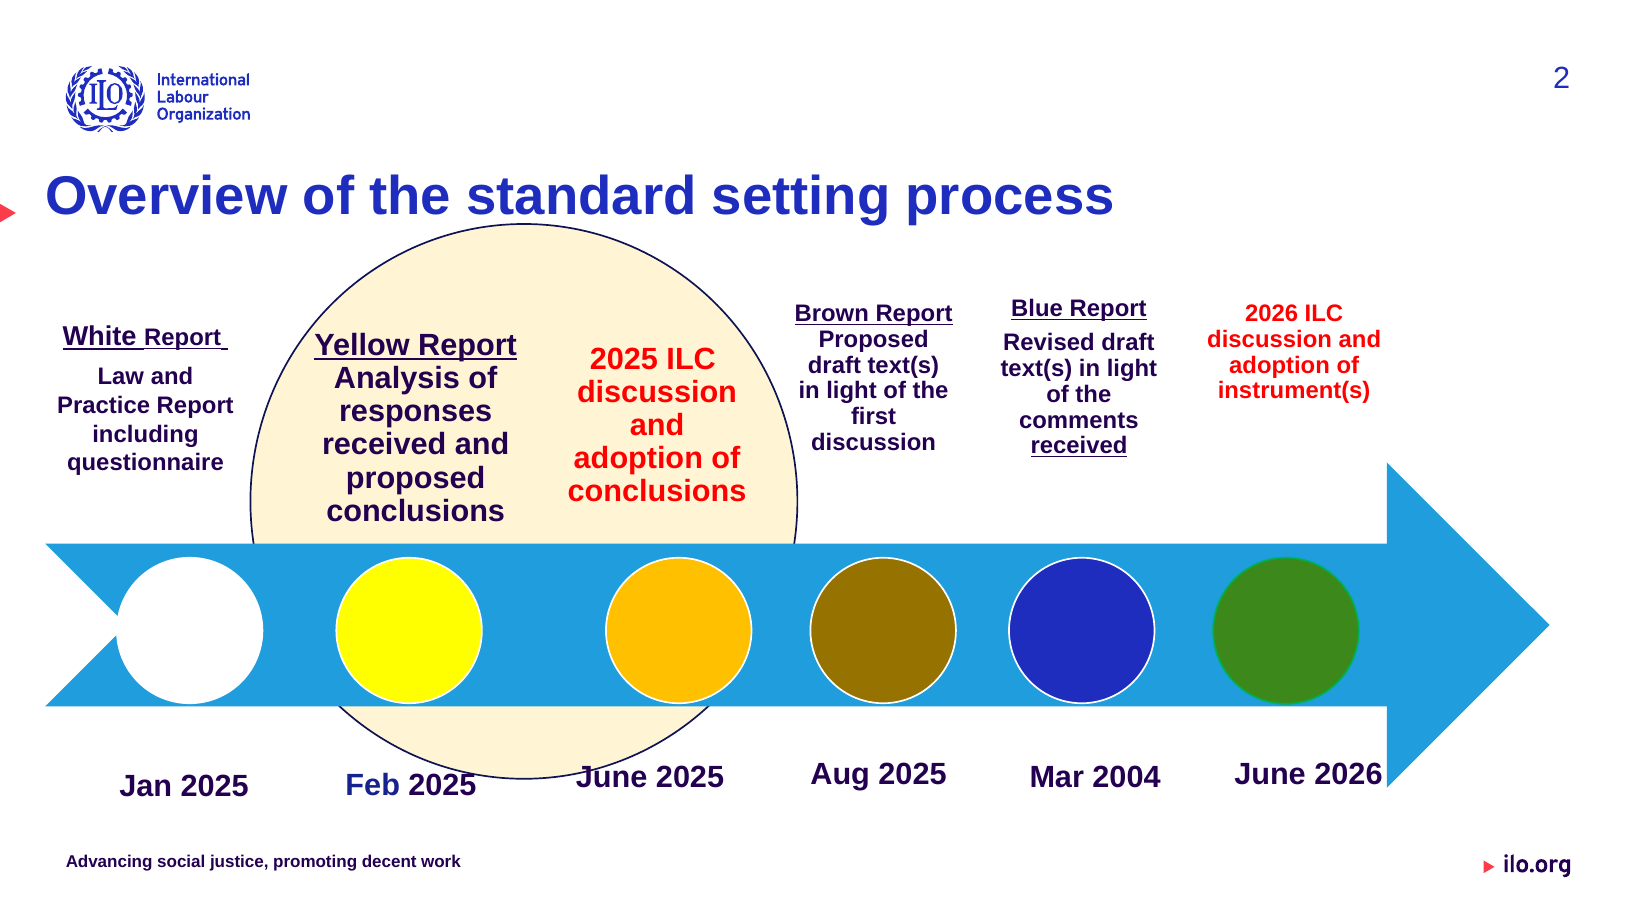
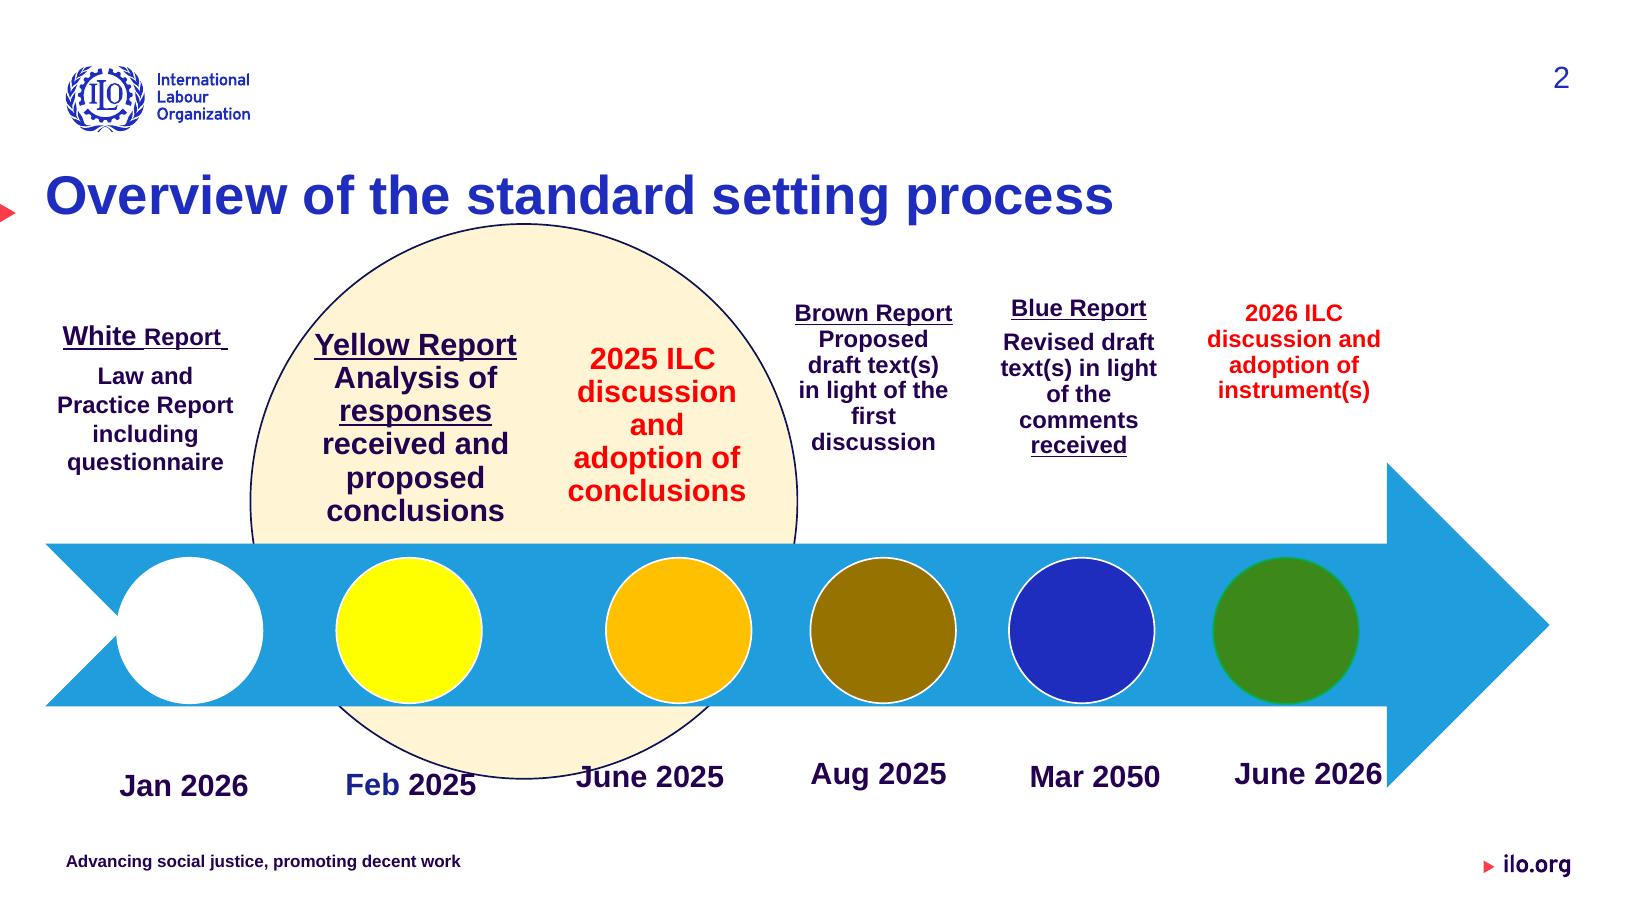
responses underline: none -> present
2004: 2004 -> 2050
Jan 2025: 2025 -> 2026
